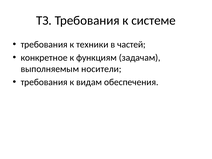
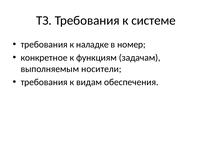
техники: техники -> наладке
частей: частей -> номер
